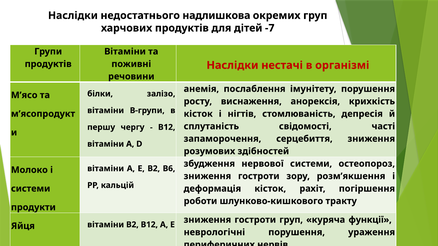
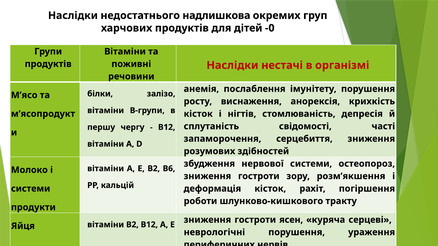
-7: -7 -> -0
гостроти груп: груп -> ясен
функції: функції -> серцеві
